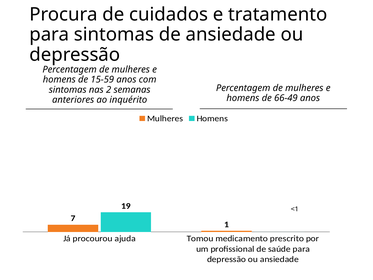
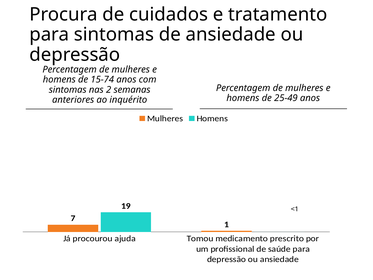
15-59: 15-59 -> 15-74
66-49: 66-49 -> 25-49
